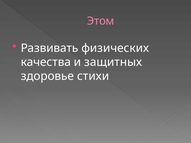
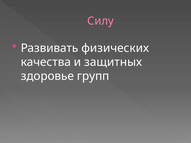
Этом: Этом -> Силу
стихи: стихи -> групп
